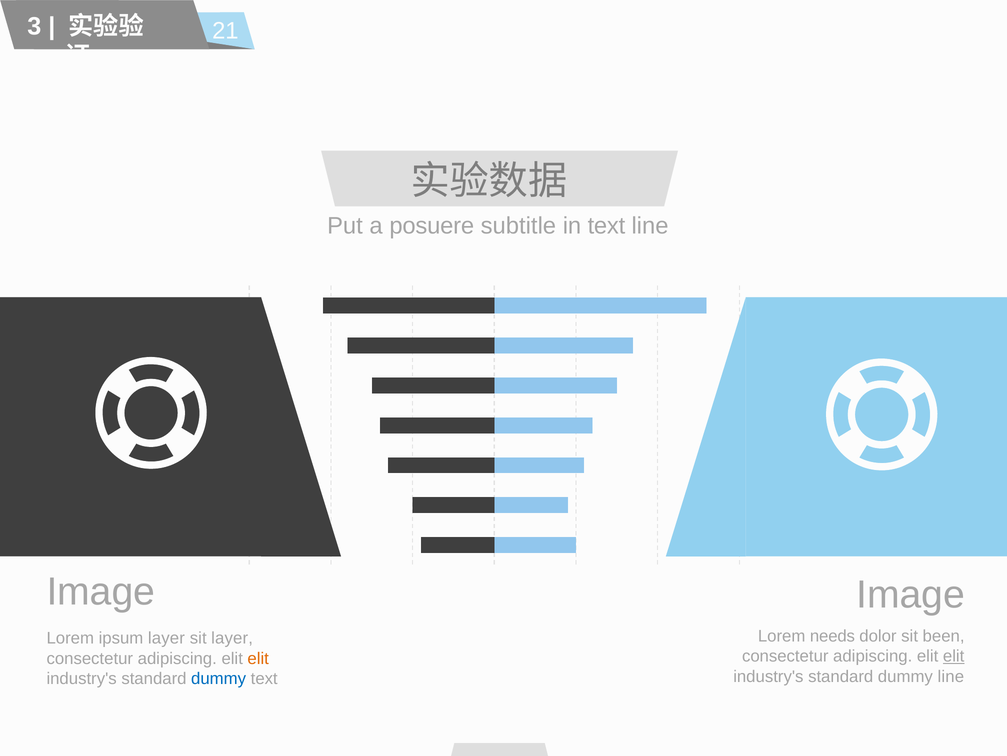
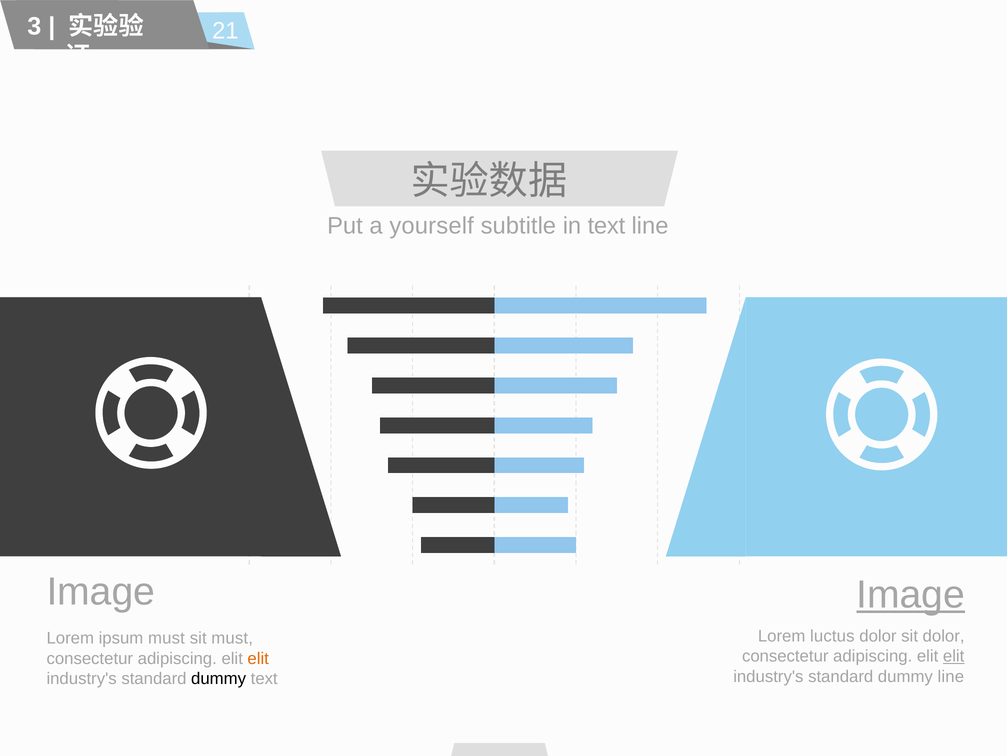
posuere: posuere -> yourself
Image at (911, 594) underline: none -> present
needs: needs -> luctus
sit been: been -> dolor
ipsum layer: layer -> must
sit layer: layer -> must
dummy at (219, 678) colour: blue -> black
